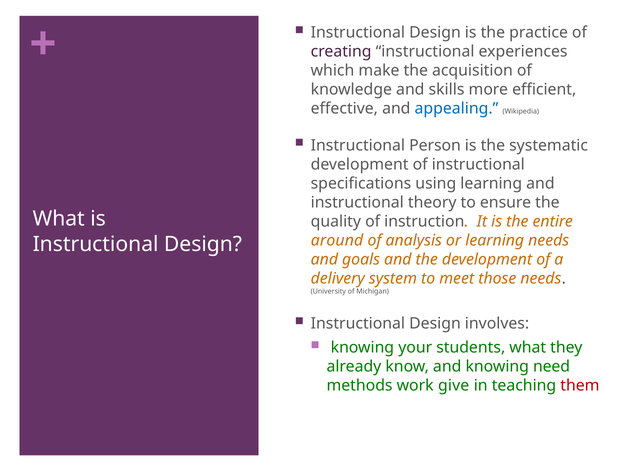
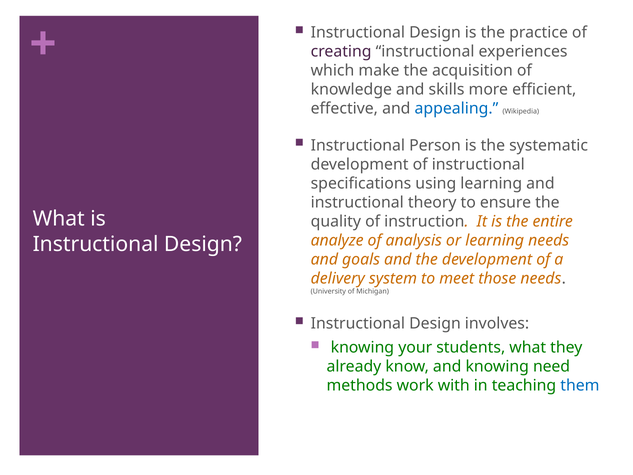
around: around -> analyze
give: give -> with
them colour: red -> blue
